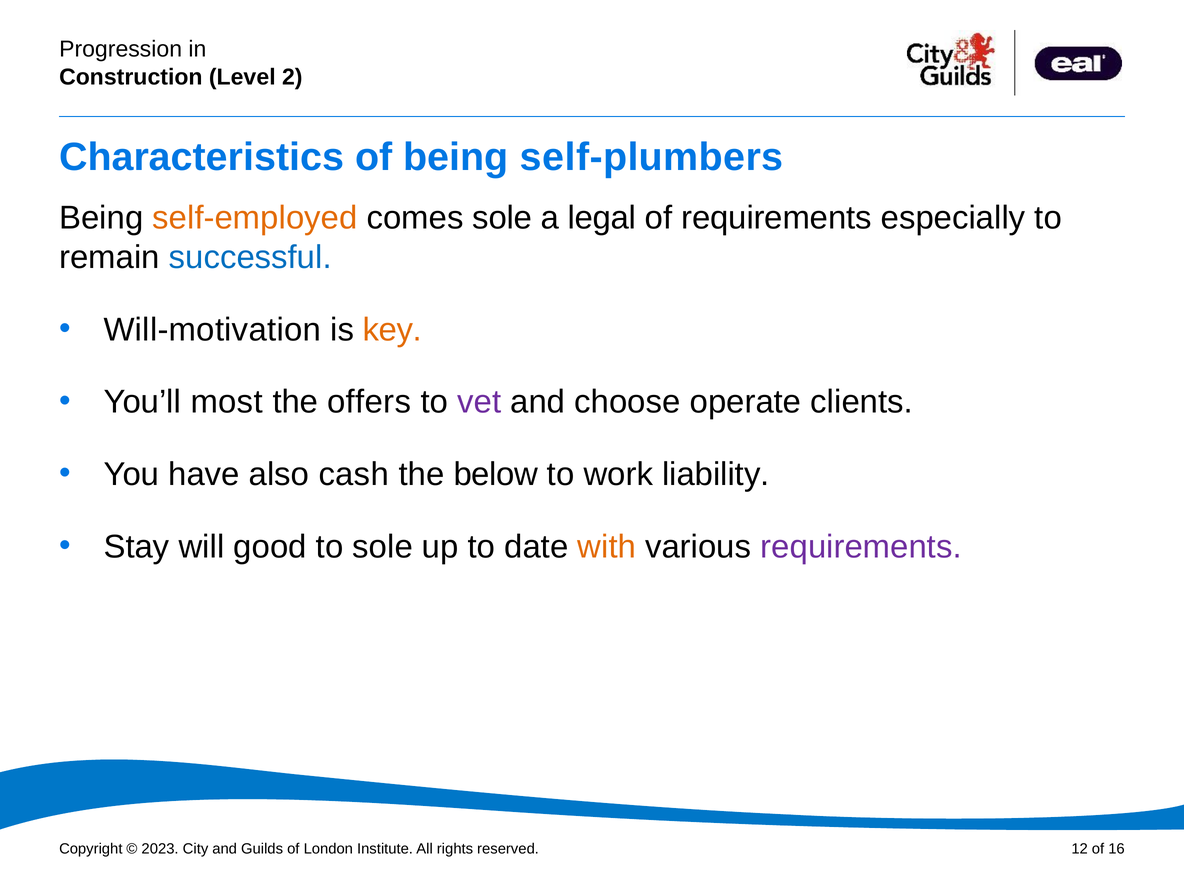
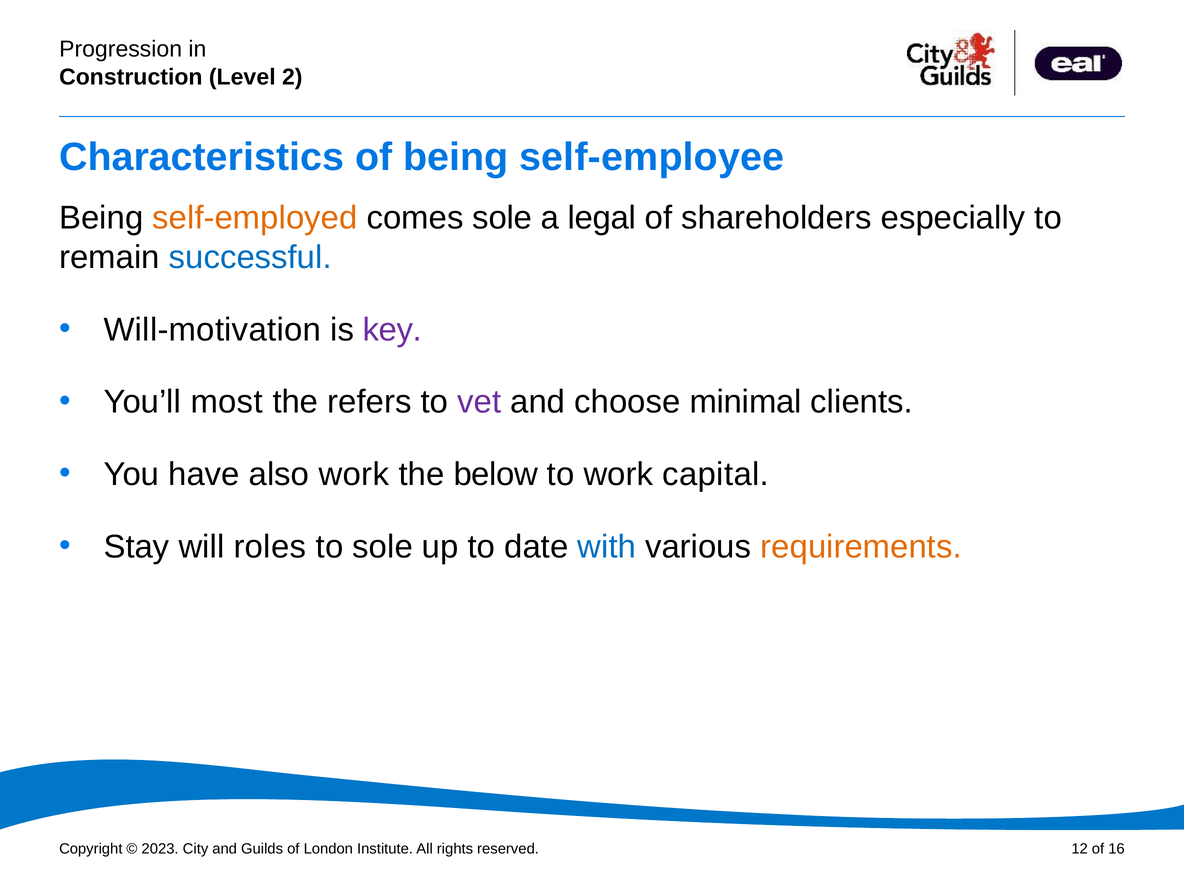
self-plumbers: self-plumbers -> self-employee
of requirements: requirements -> shareholders
key colour: orange -> purple
offers: offers -> refers
operate: operate -> minimal
also cash: cash -> work
liability: liability -> capital
good: good -> roles
with colour: orange -> blue
requirements at (861, 547) colour: purple -> orange
